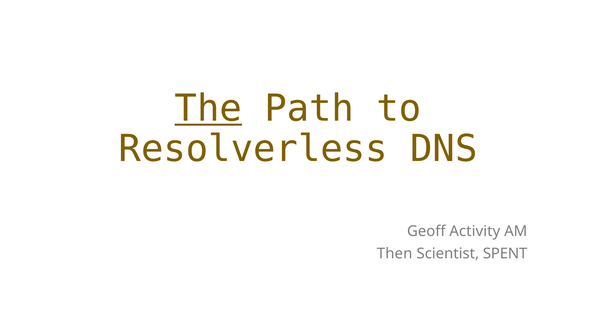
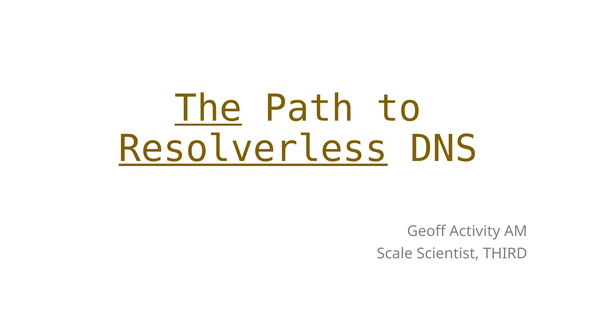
Resolverless underline: none -> present
Then: Then -> Scale
SPENT: SPENT -> THIRD
